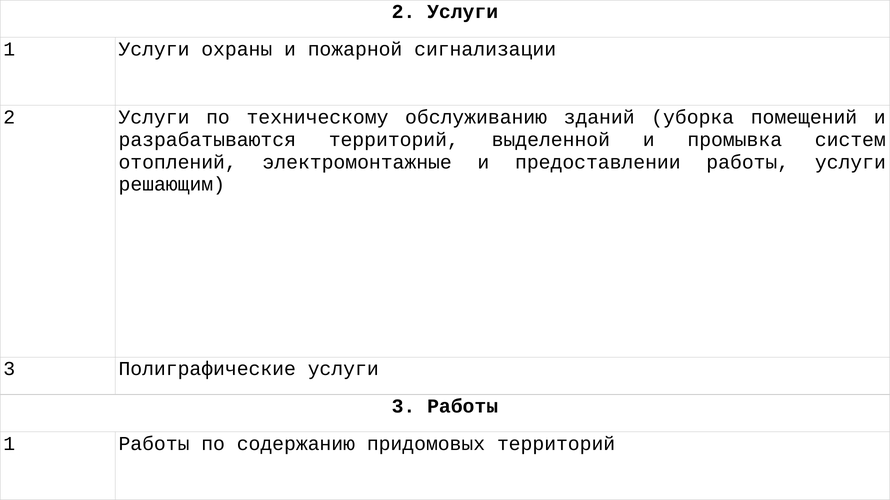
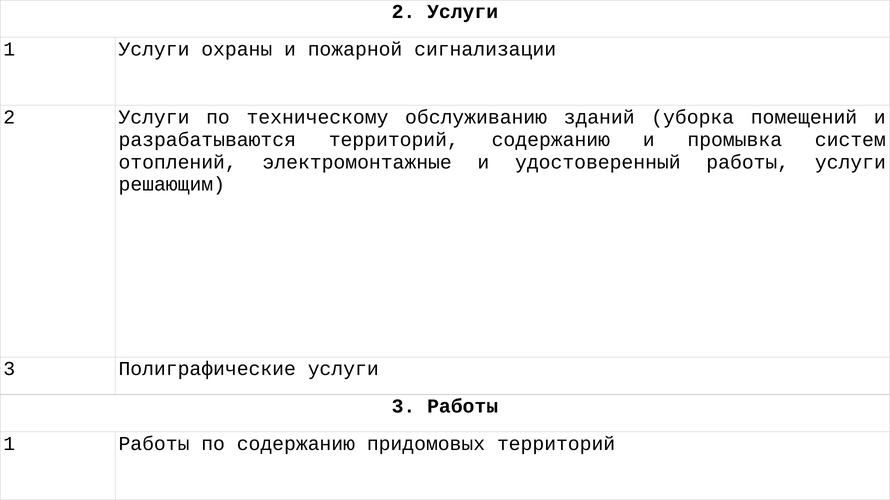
территорий выделенной: выделенной -> содержанию
предоставлении: предоставлении -> удостоверенный
